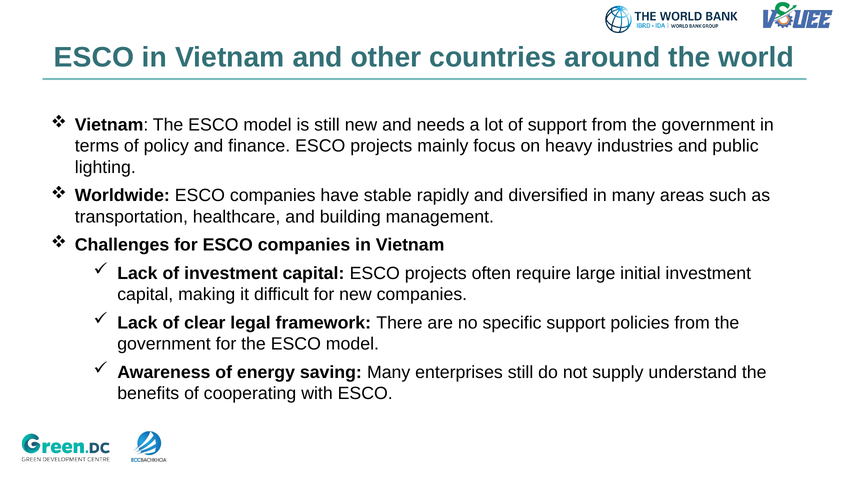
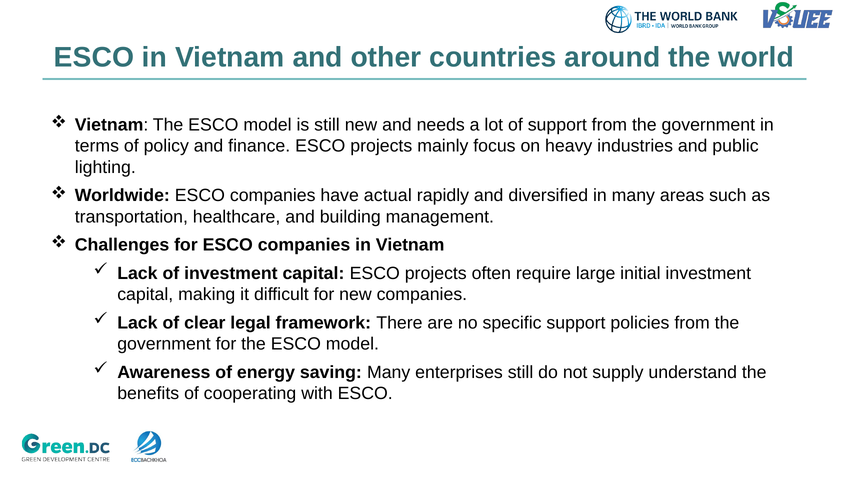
stable: stable -> actual
